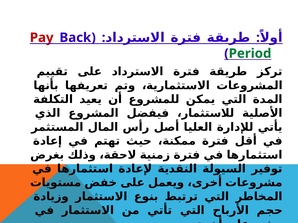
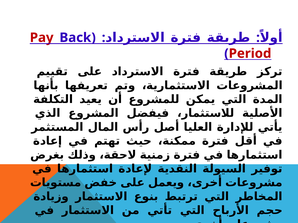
Period colour: green -> red
